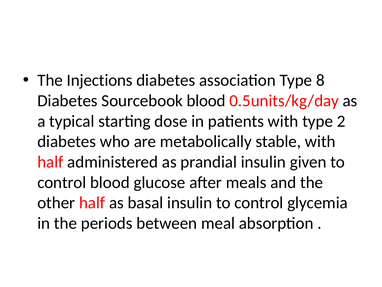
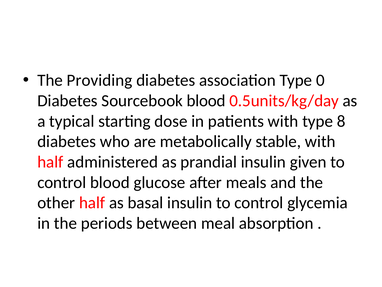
Injections: Injections -> Providing
8: 8 -> 0
2: 2 -> 8
